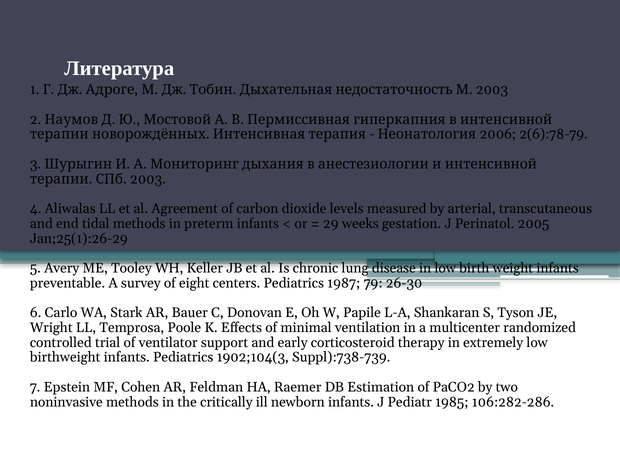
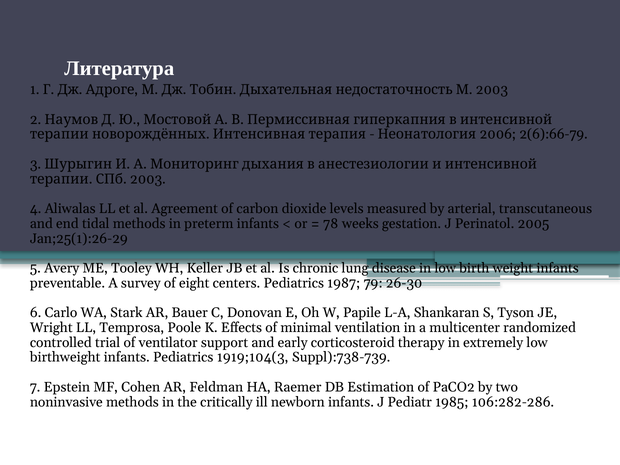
2(6):78-79: 2(6):78-79 -> 2(6):66-79
29: 29 -> 78
1902;104(3: 1902;104(3 -> 1919;104(3
